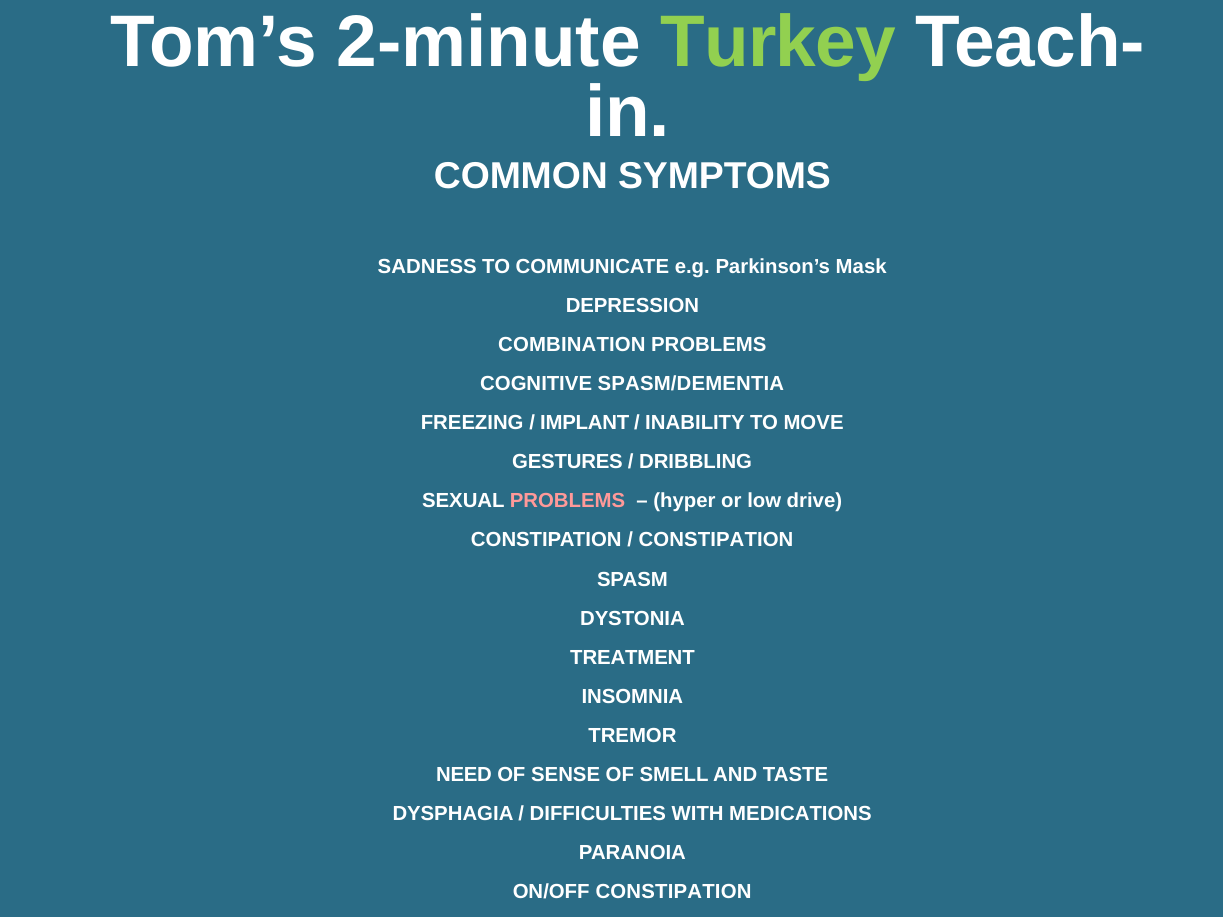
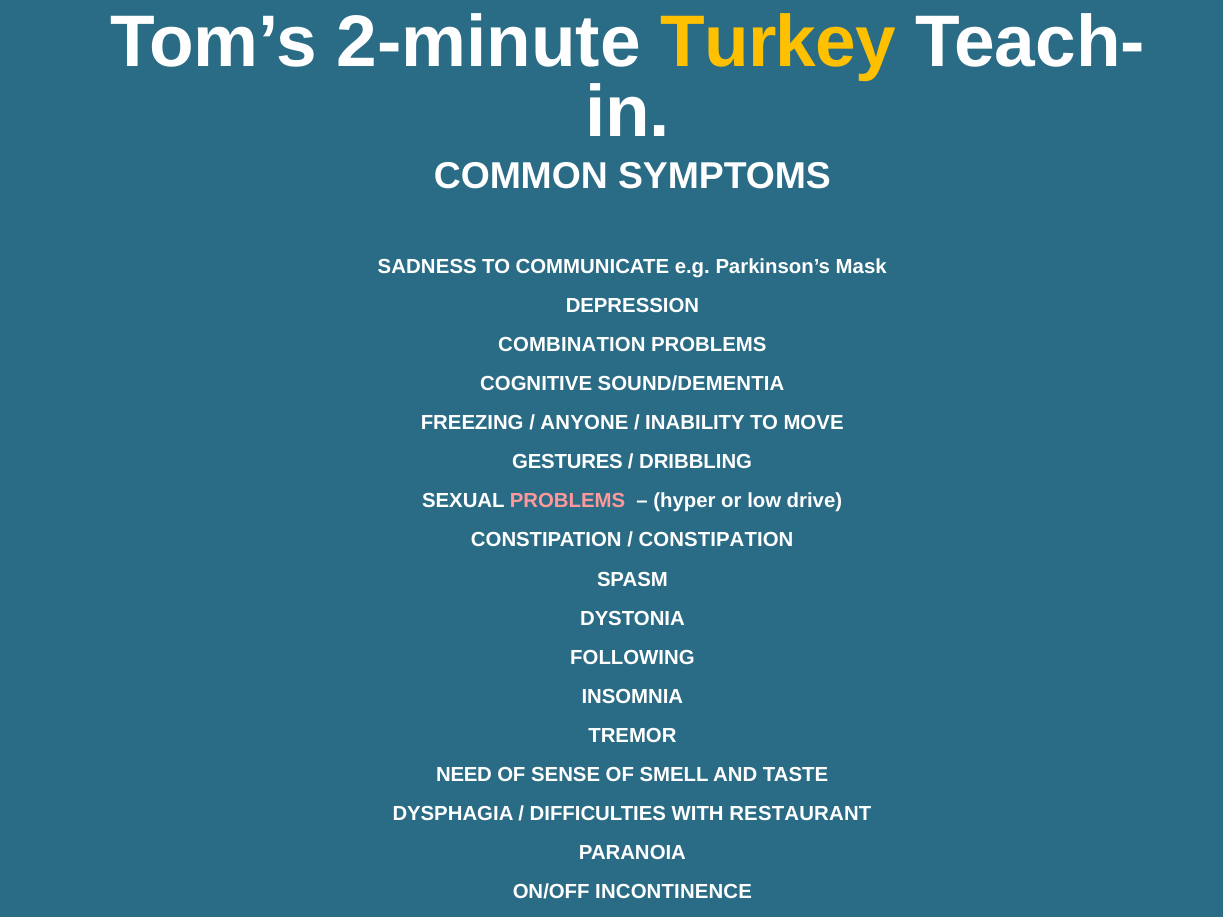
Turkey colour: light green -> yellow
SPASM/DEMENTIA: SPASM/DEMENTIA -> SOUND/DEMENTIA
IMPLANT: IMPLANT -> ANYONE
TREATMENT: TREATMENT -> FOLLOWING
MEDICATIONS: MEDICATIONS -> RESTAURANT
ON/OFF CONSTIPATION: CONSTIPATION -> INCONTINENCE
